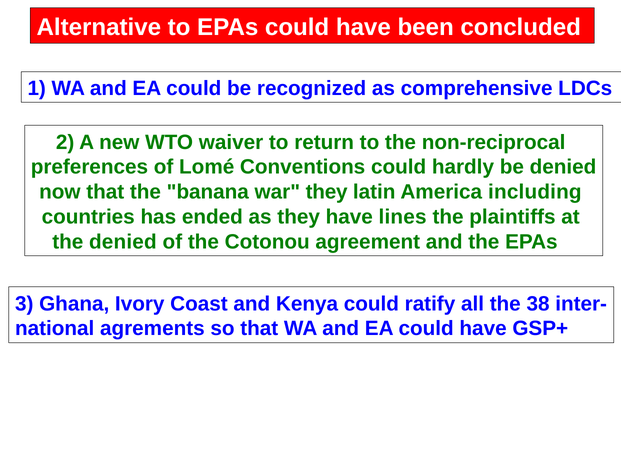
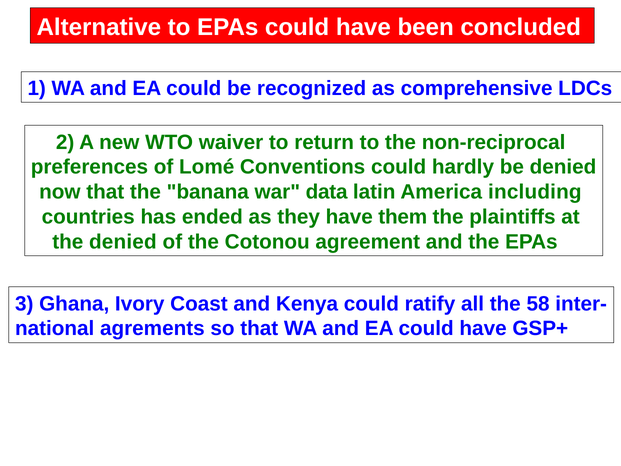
war they: they -> data
lines: lines -> them
38: 38 -> 58
